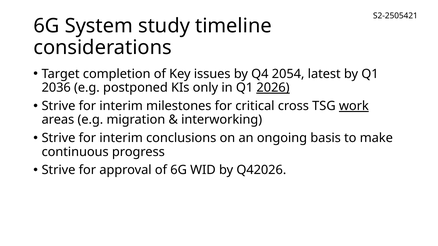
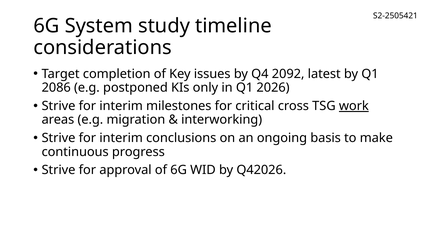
2054: 2054 -> 2092
2036: 2036 -> 2086
2026 underline: present -> none
